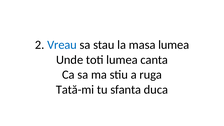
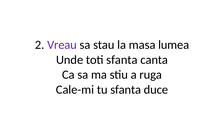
Vreau colour: blue -> purple
toti lumea: lumea -> sfanta
Tată-mi: Tată-mi -> Cale-mi
duca: duca -> duce
